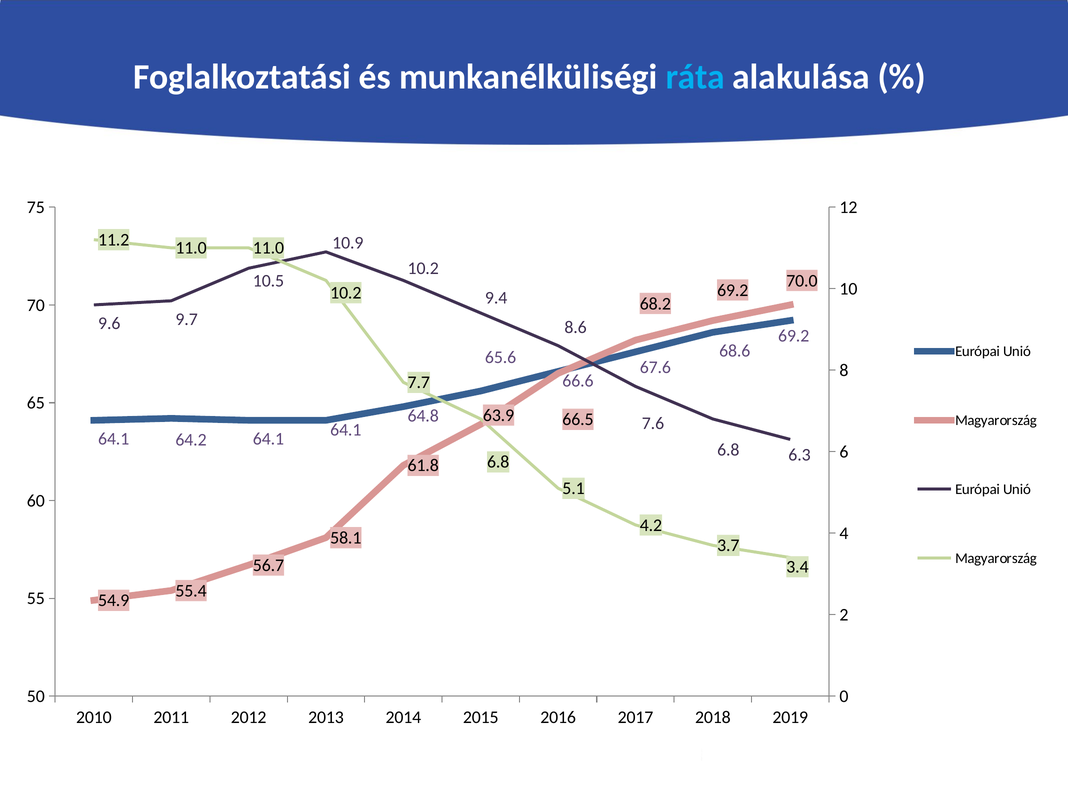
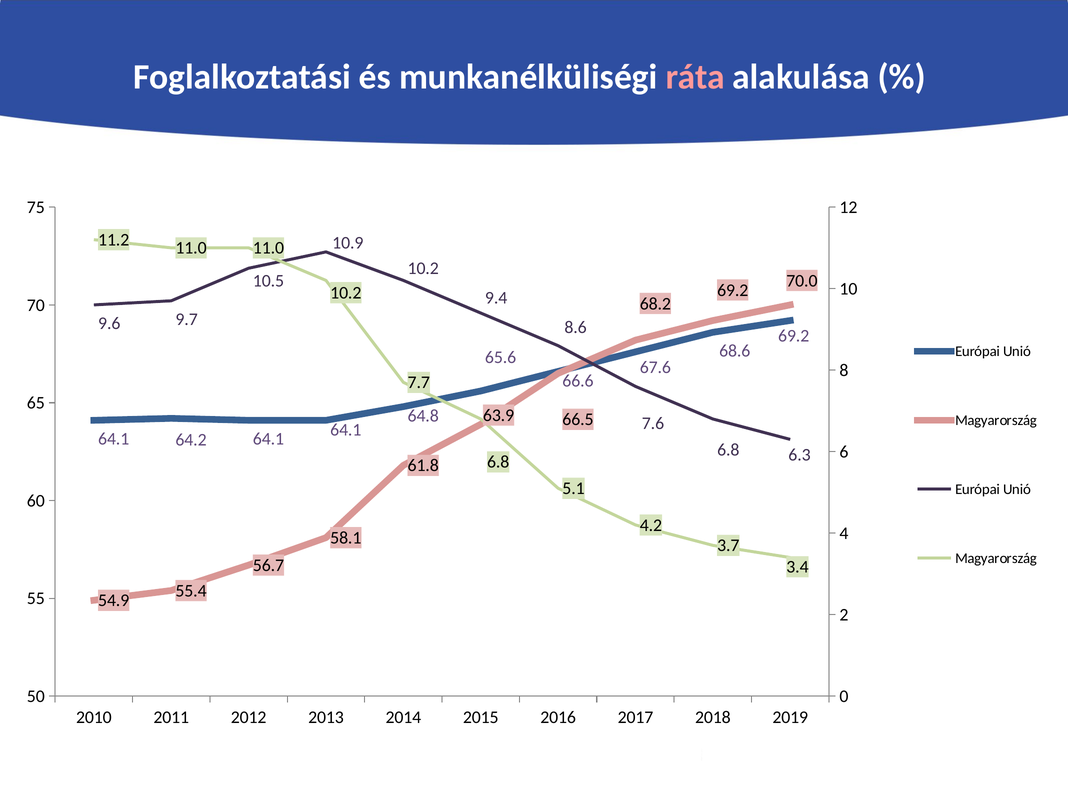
ráta colour: light blue -> pink
